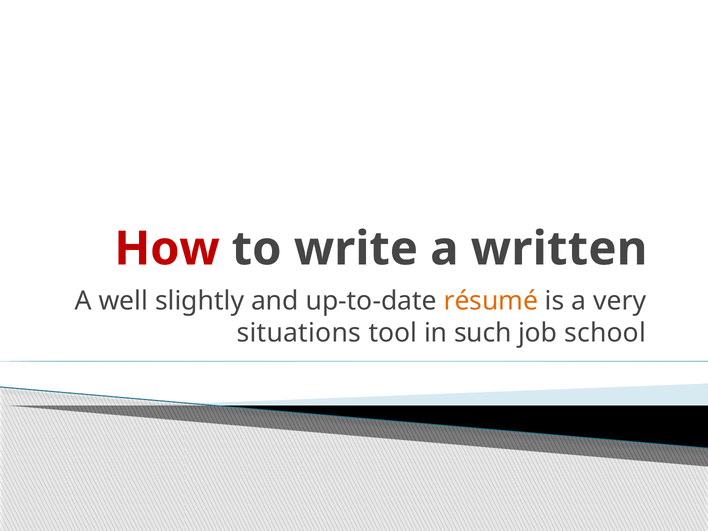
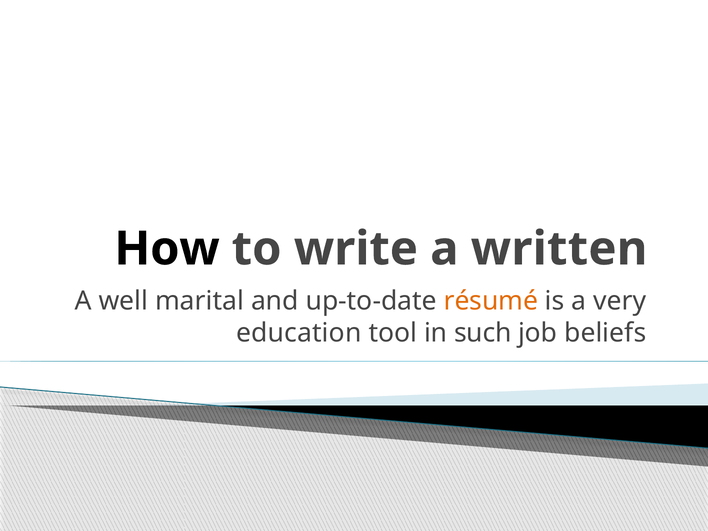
How colour: red -> black
slightly: slightly -> marital
situations: situations -> education
school: school -> beliefs
